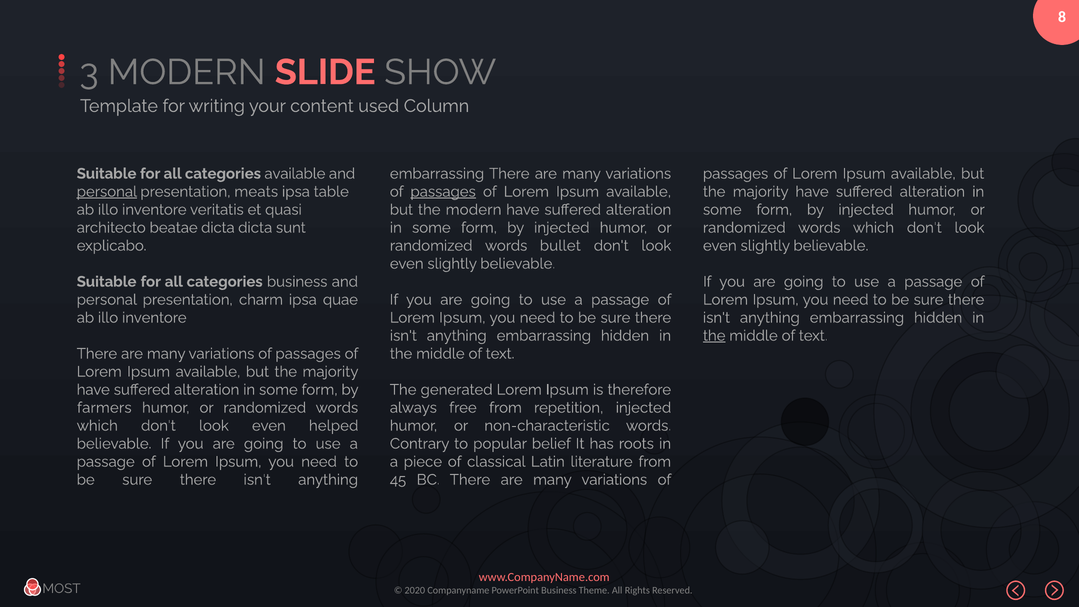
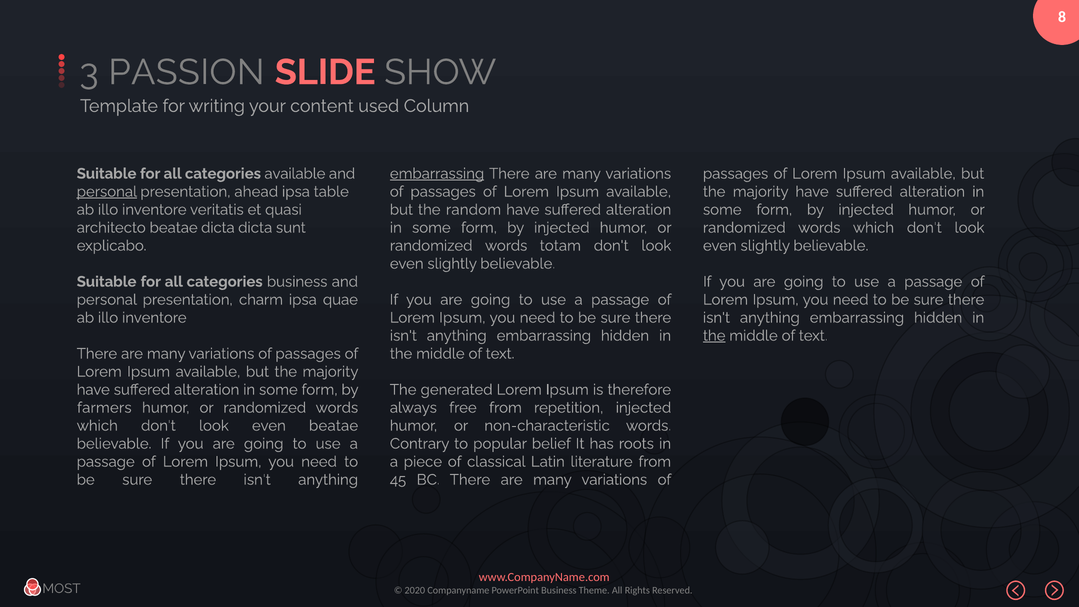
3 MODERN: MODERN -> PASSION
embarrassing at (437, 174) underline: none -> present
meats: meats -> ahead
passages at (443, 192) underline: present -> none
the modern: modern -> random
bullet: bullet -> totam
even helped: helped -> beatae
